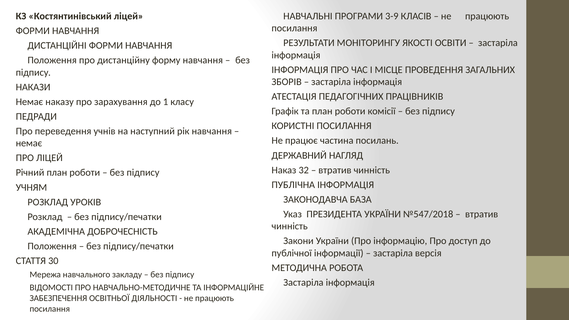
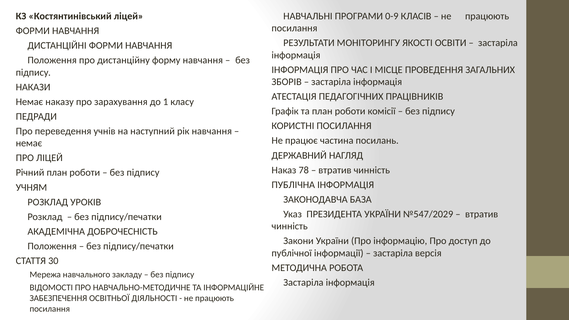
3-9: 3-9 -> 0-9
32: 32 -> 78
№547/2018: №547/2018 -> №547/2029
